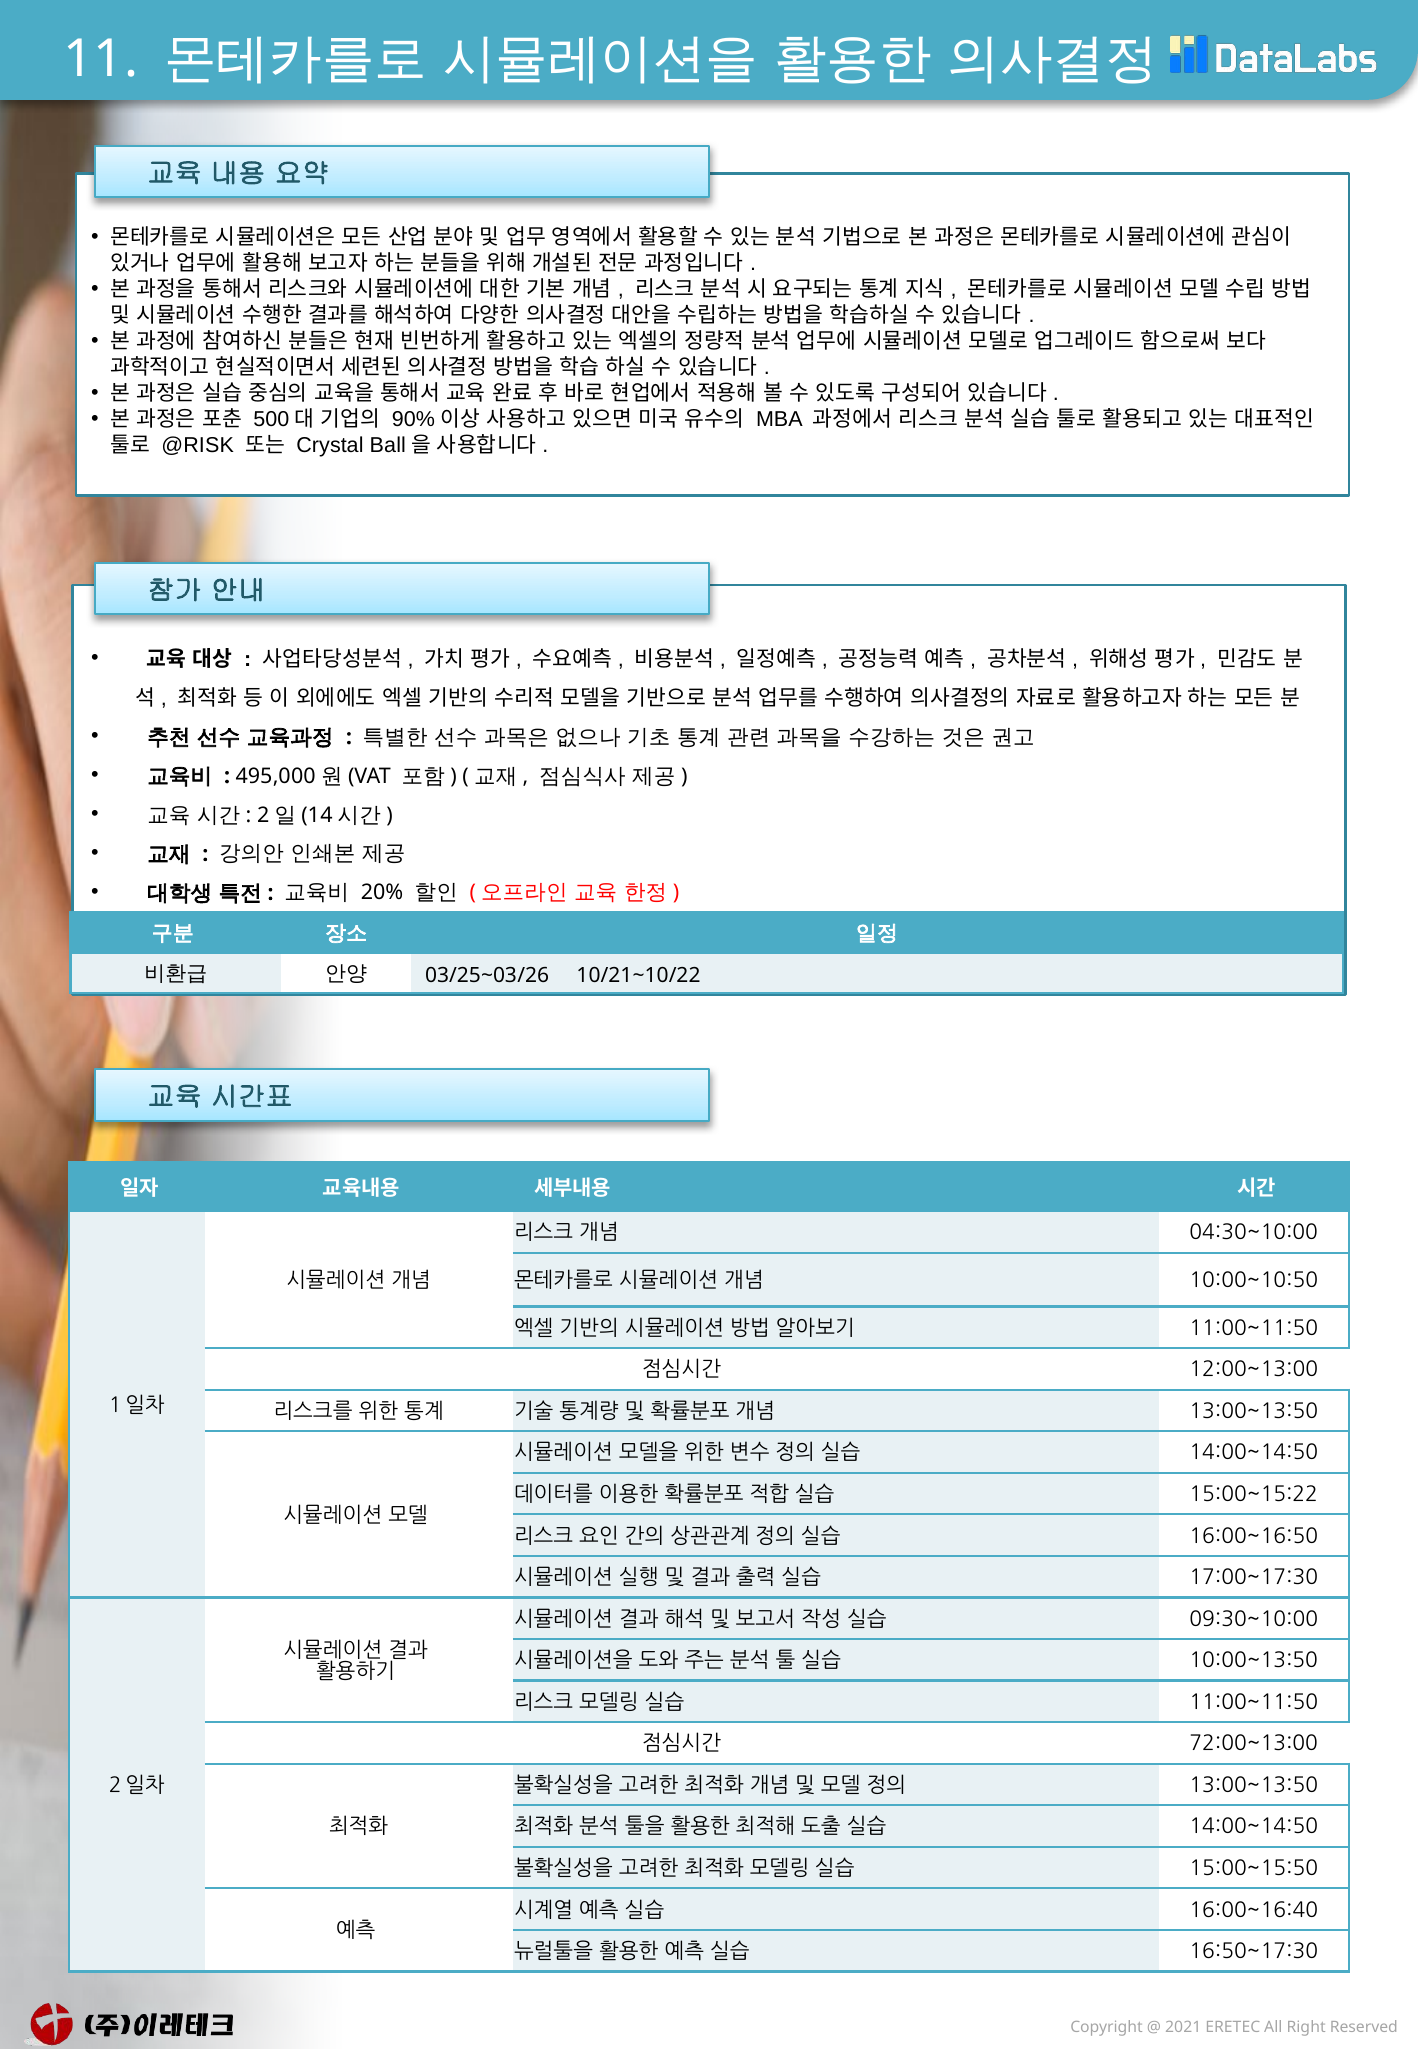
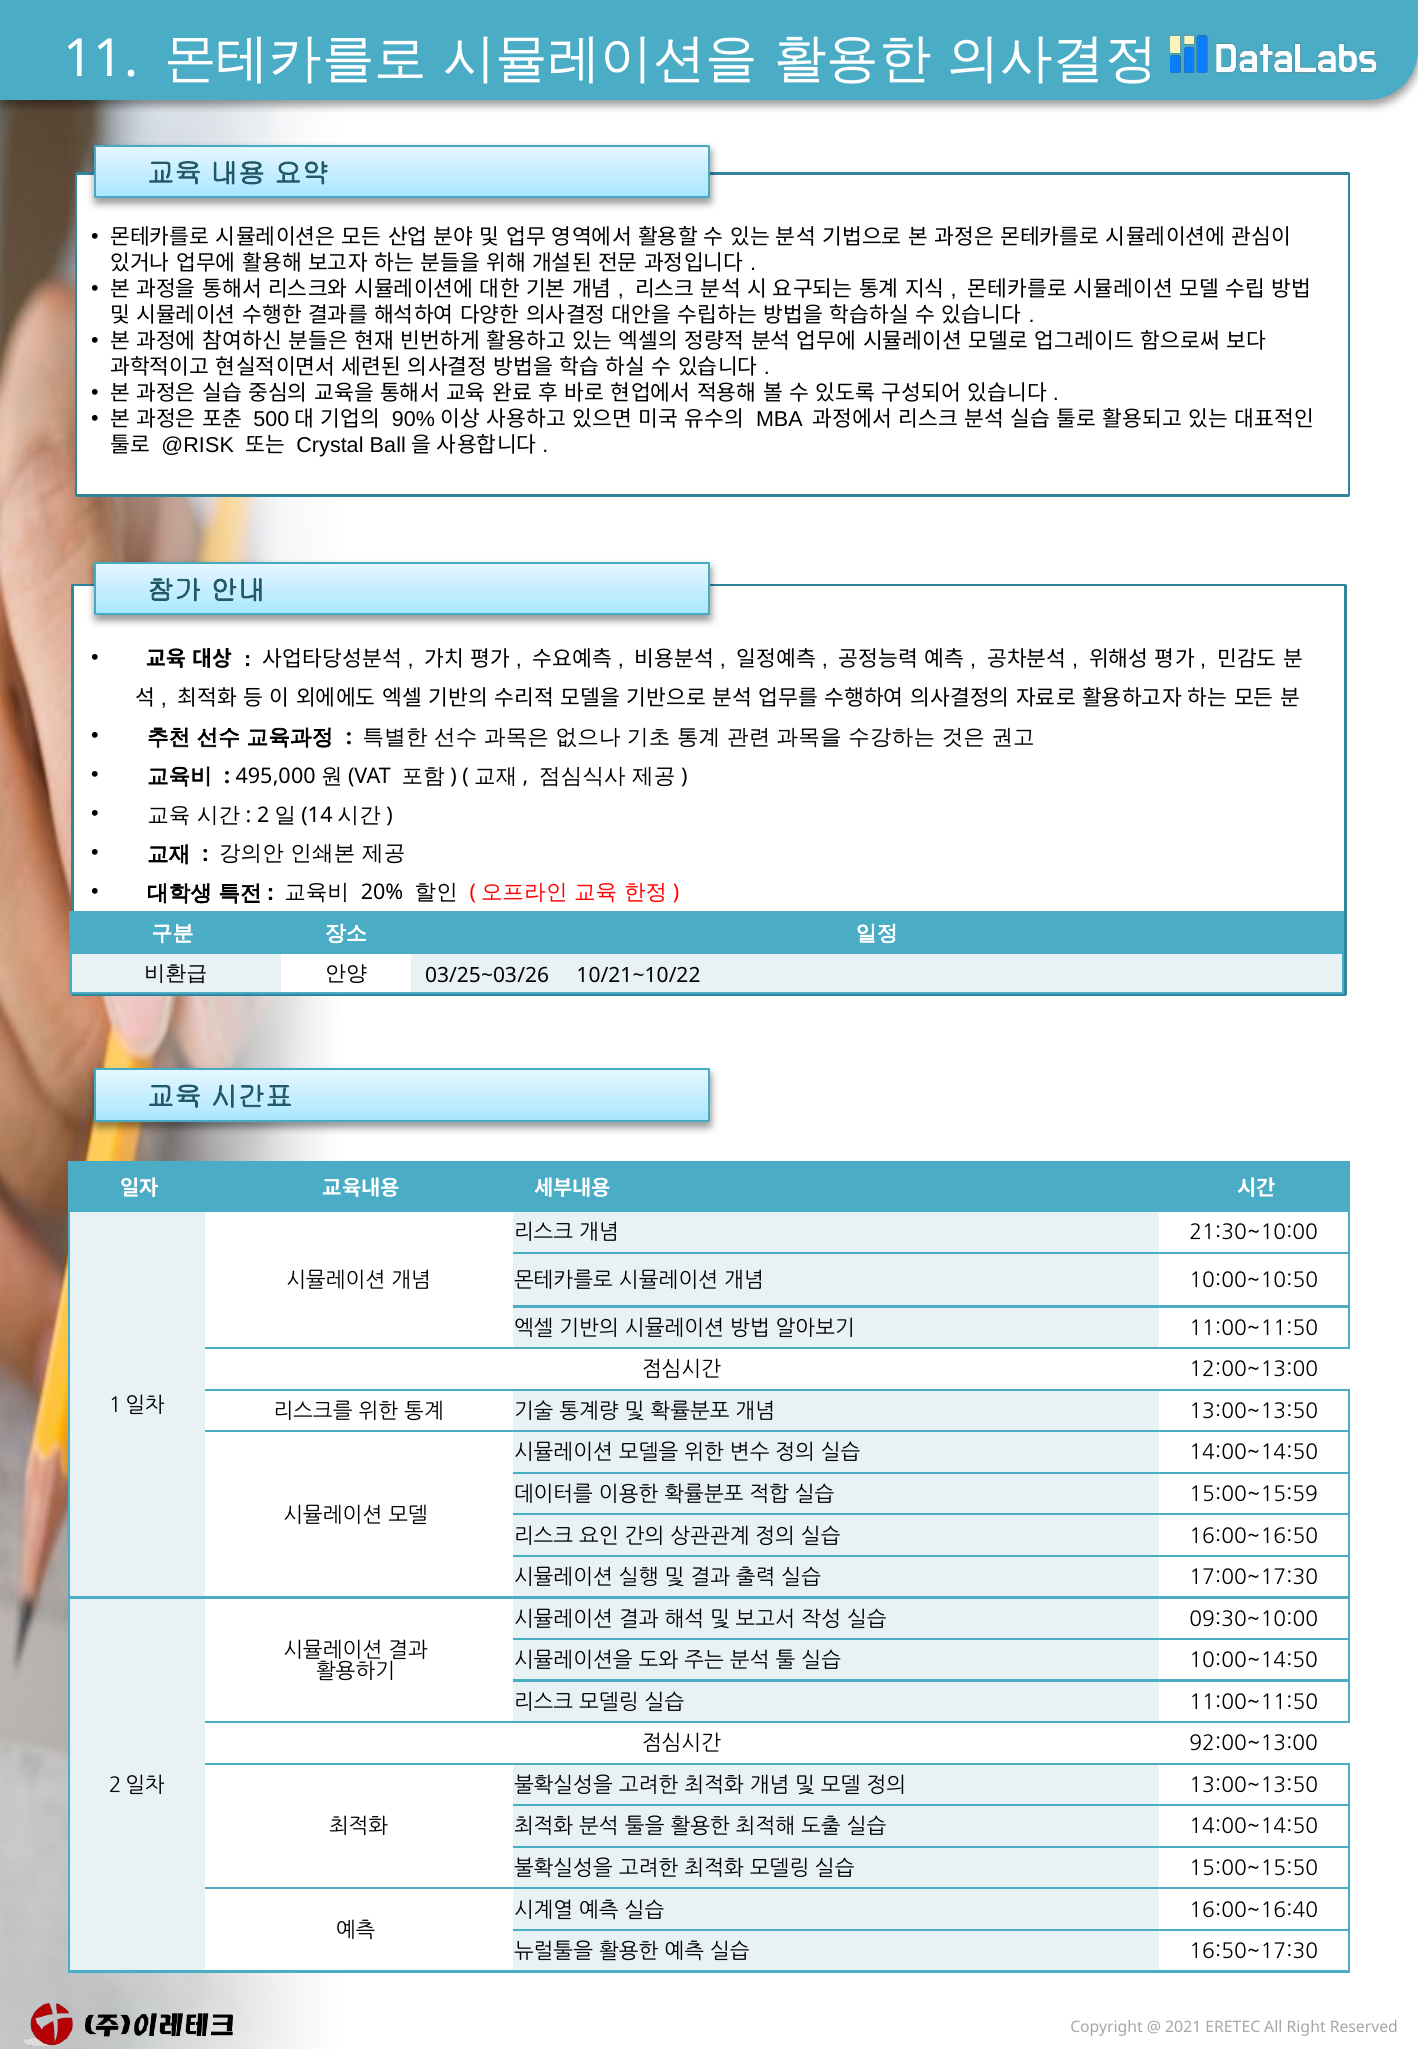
04:30~10:00: 04:30~10:00 -> 21:30~10:00
15:00~15:22: 15:00~15:22 -> 15:00~15:59
10:00~13:50: 10:00~13:50 -> 10:00~14:50
72:00~13:00: 72:00~13:00 -> 92:00~13:00
